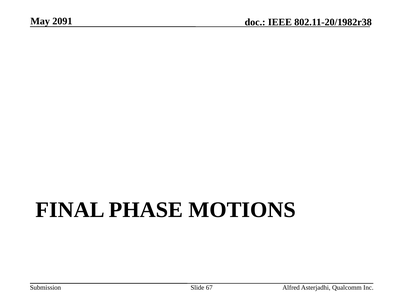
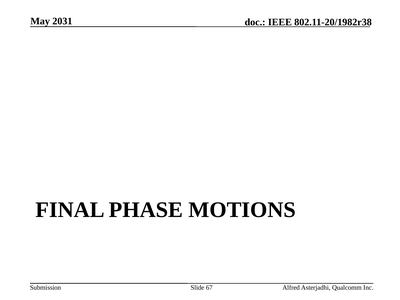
2091: 2091 -> 2031
